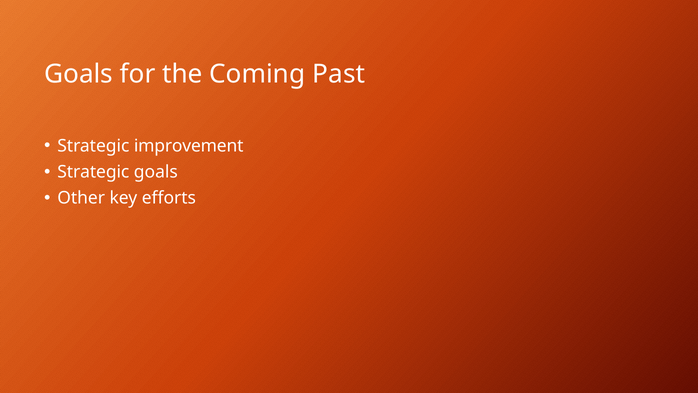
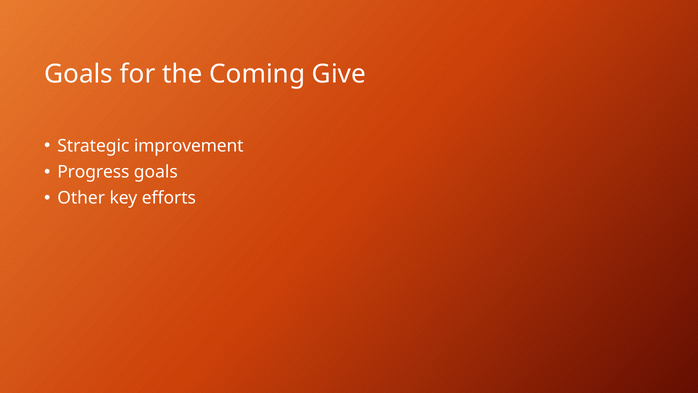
Past: Past -> Give
Strategic at (93, 172): Strategic -> Progress
